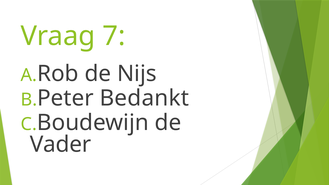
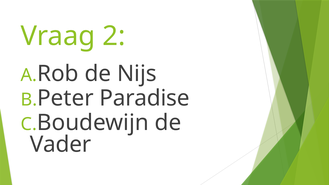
7: 7 -> 2
Bedankt: Bedankt -> Paradise
